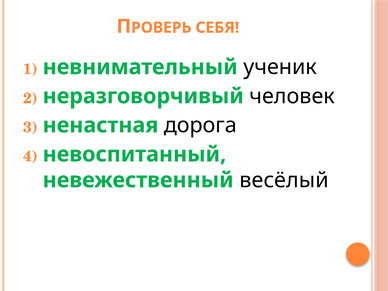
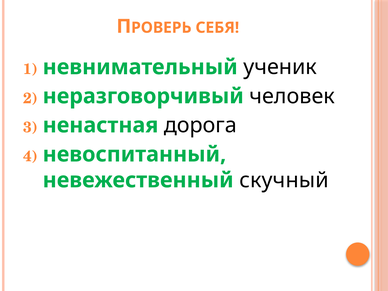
весёлый: весёлый -> скучный
